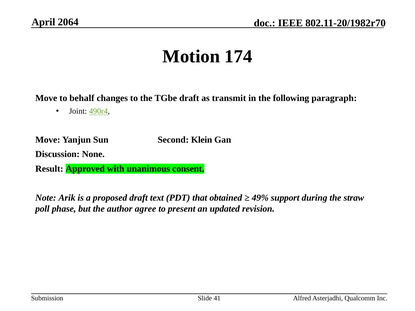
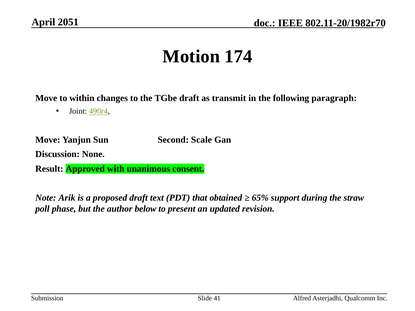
2064: 2064 -> 2051
behalf: behalf -> within
Klein: Klein -> Scale
49%: 49% -> 65%
agree: agree -> below
